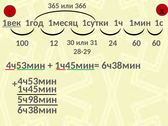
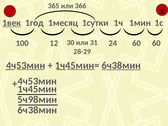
6ч38мин underline: none -> present
